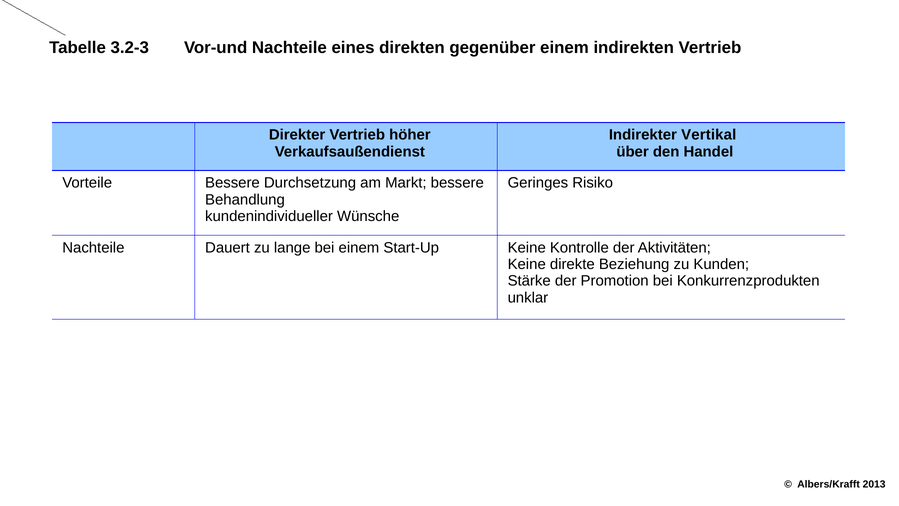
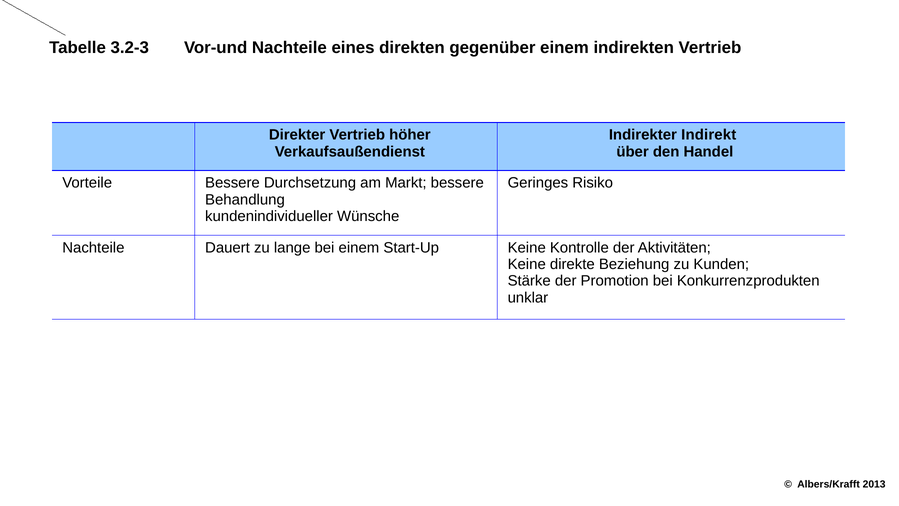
Vertikal: Vertikal -> Indirekt
